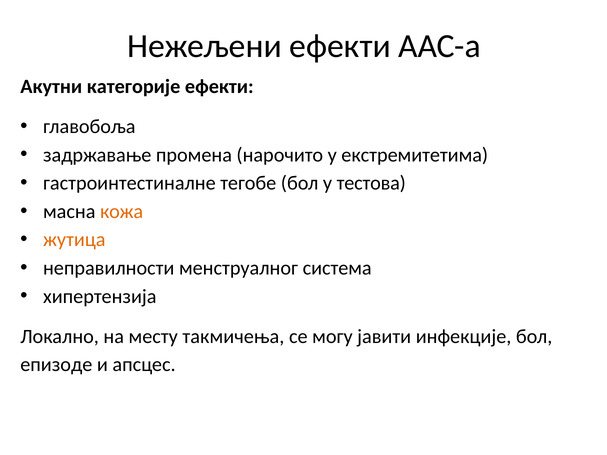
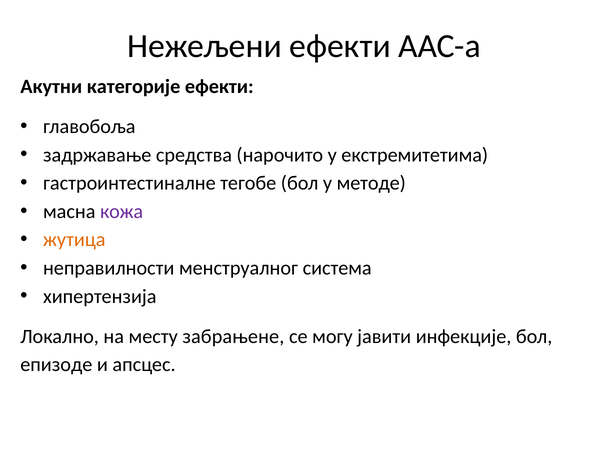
промена: промена -> средства
тестова: тестова -> методе
кожа colour: orange -> purple
такмичења: такмичења -> забрањене
